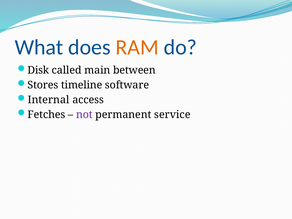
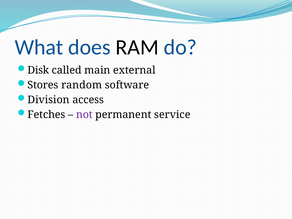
RAM colour: orange -> black
between: between -> external
timeline: timeline -> random
Internal: Internal -> Division
